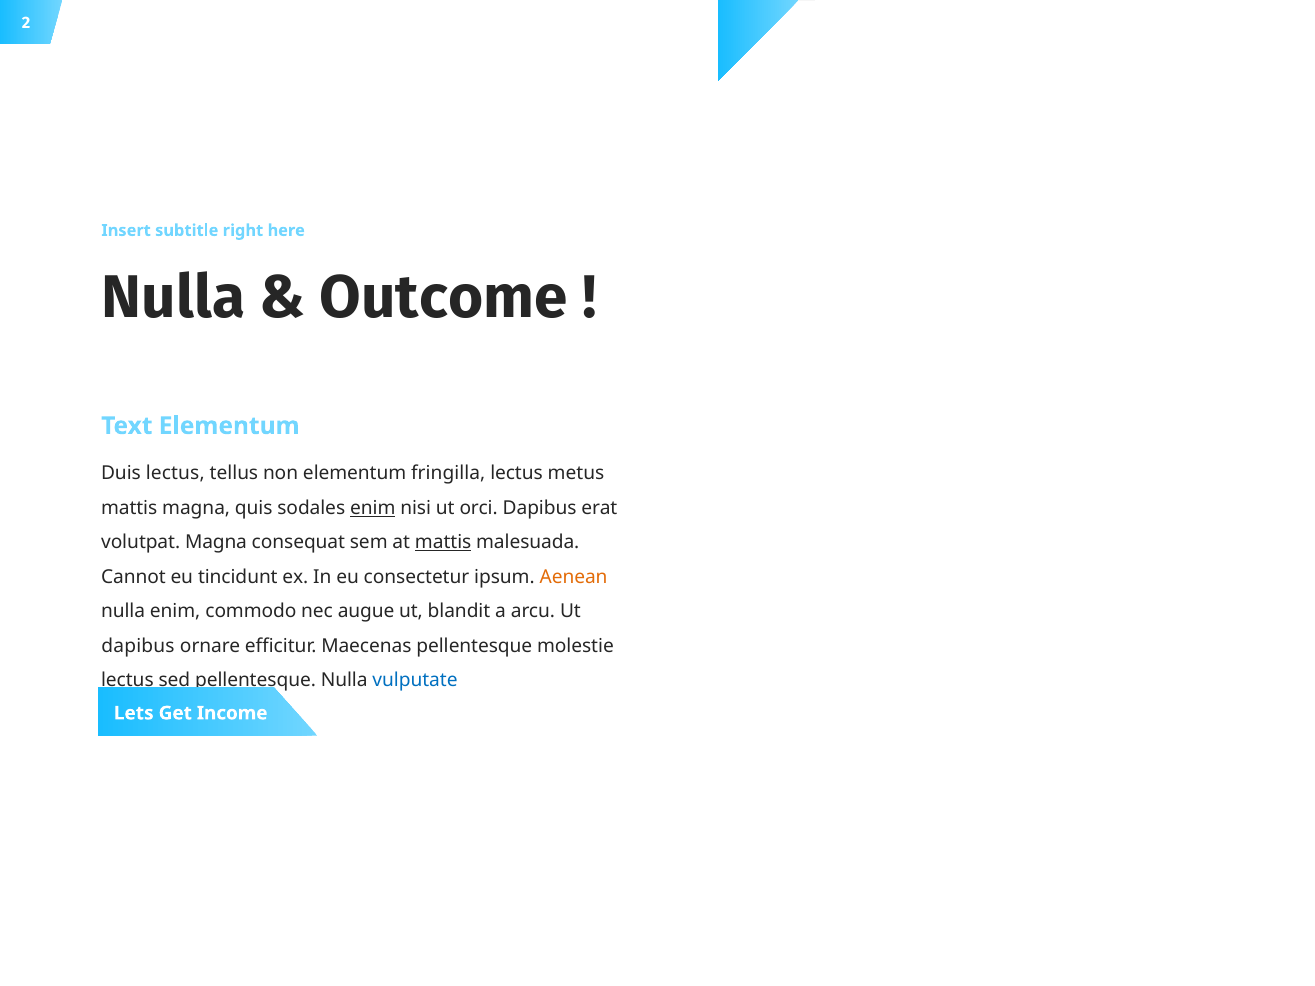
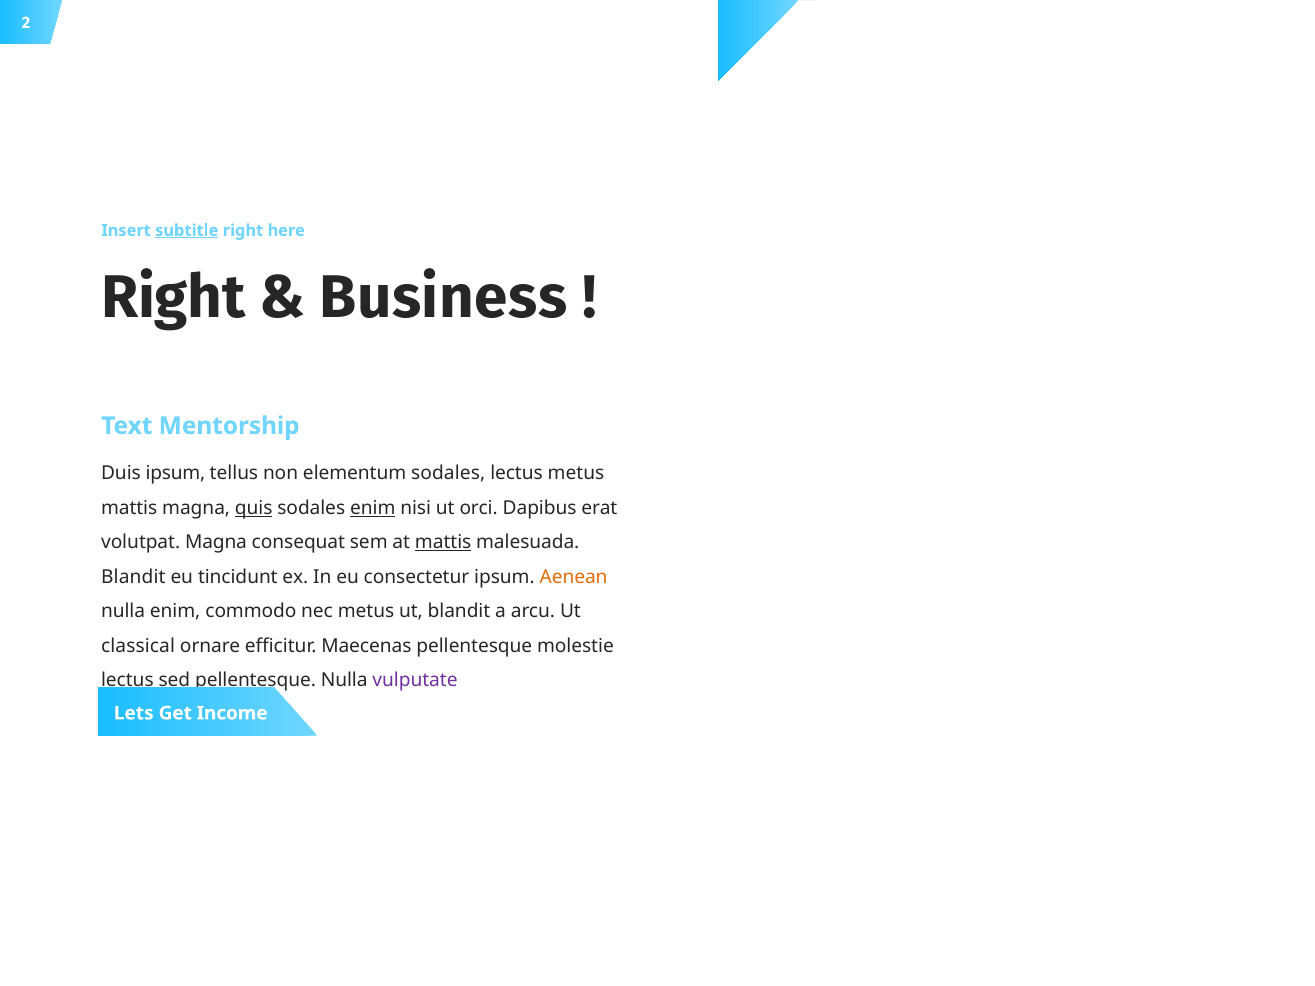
subtitle underline: none -> present
Nulla at (173, 298): Nulla -> Right
Outcome: Outcome -> Business
Text Elementum: Elementum -> Mentorship
Duis lectus: lectus -> ipsum
elementum fringilla: fringilla -> sodales
quis underline: none -> present
Cannot at (133, 577): Cannot -> Blandit
nec augue: augue -> metus
dapibus at (138, 646): dapibus -> classical
vulputate colour: blue -> purple
